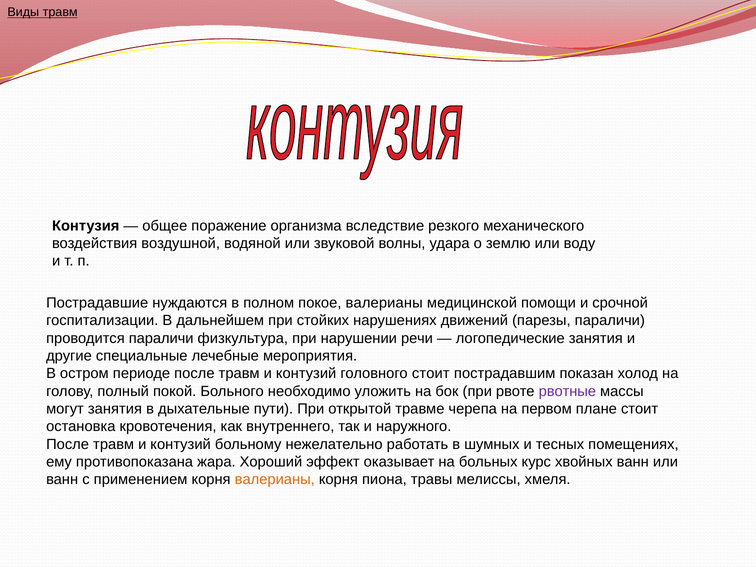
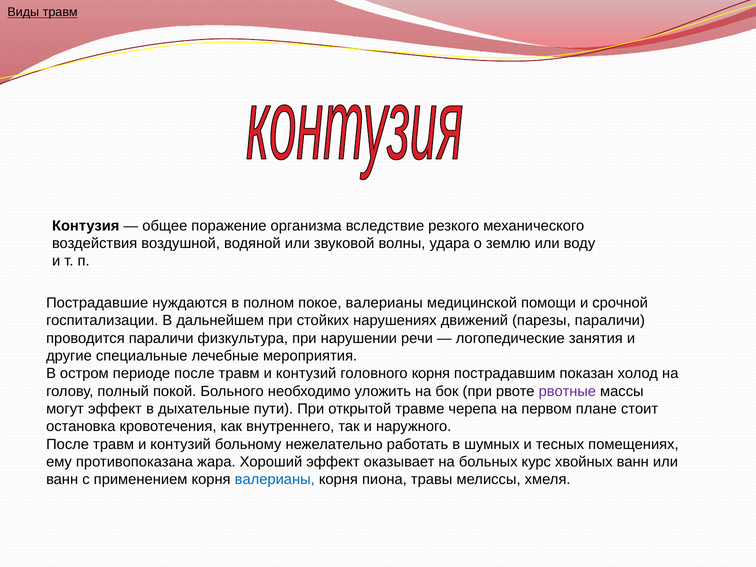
головного стоит: стоит -> корня
могут занятия: занятия -> эффект
валерианы at (275, 479) colour: orange -> blue
